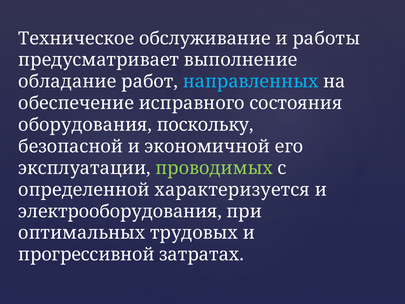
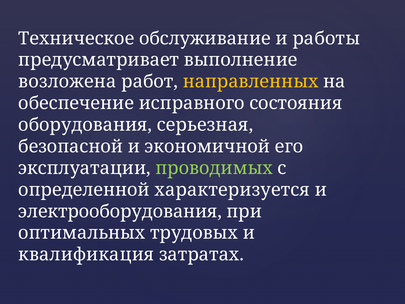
обладание: обладание -> возложена
направленных colour: light blue -> yellow
поскольку: поскольку -> серьезная
прогрессивной: прогрессивной -> квалификация
